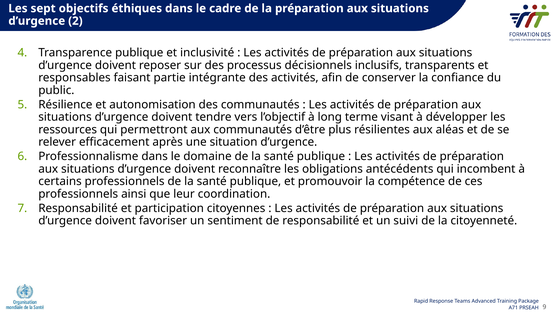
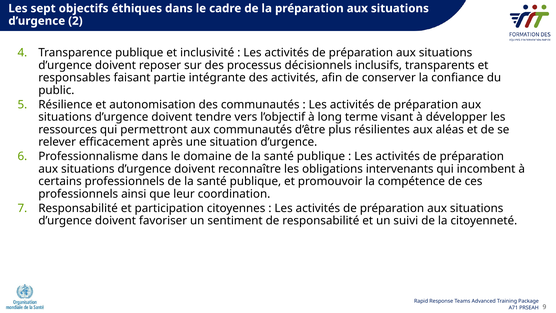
antécédents: antécédents -> intervenants
